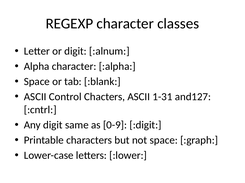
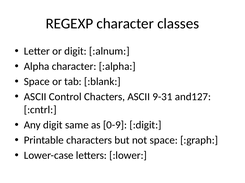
1-31: 1-31 -> 9-31
